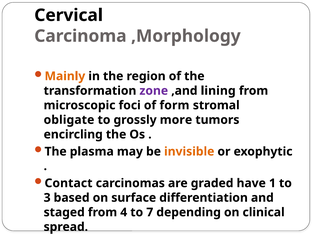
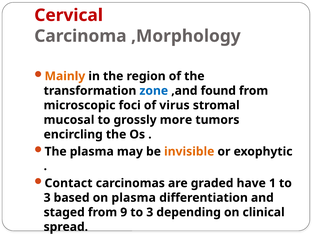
Cervical colour: black -> red
zone colour: purple -> blue
lining: lining -> found
form: form -> virus
obligate: obligate -> mucosal
on surface: surface -> plasma
4: 4 -> 9
7 at (150, 212): 7 -> 3
